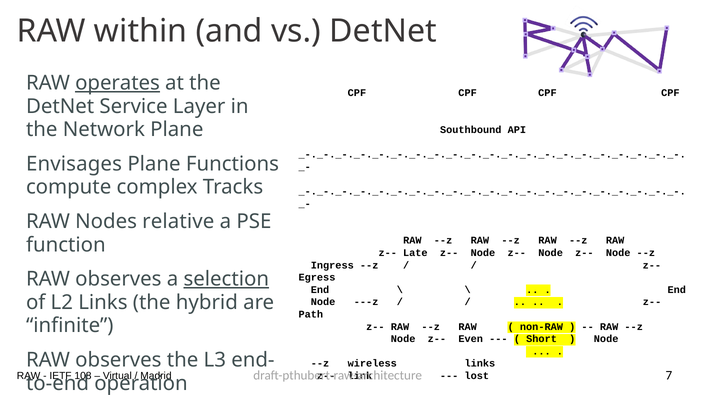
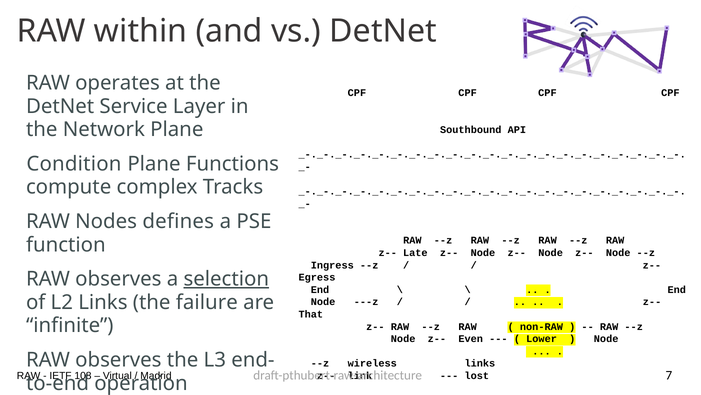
operates underline: present -> none
Envisages: Envisages -> Condition
relative: relative -> defines
hybrid: hybrid -> failure
Path: Path -> That
Short: Short -> Lower
